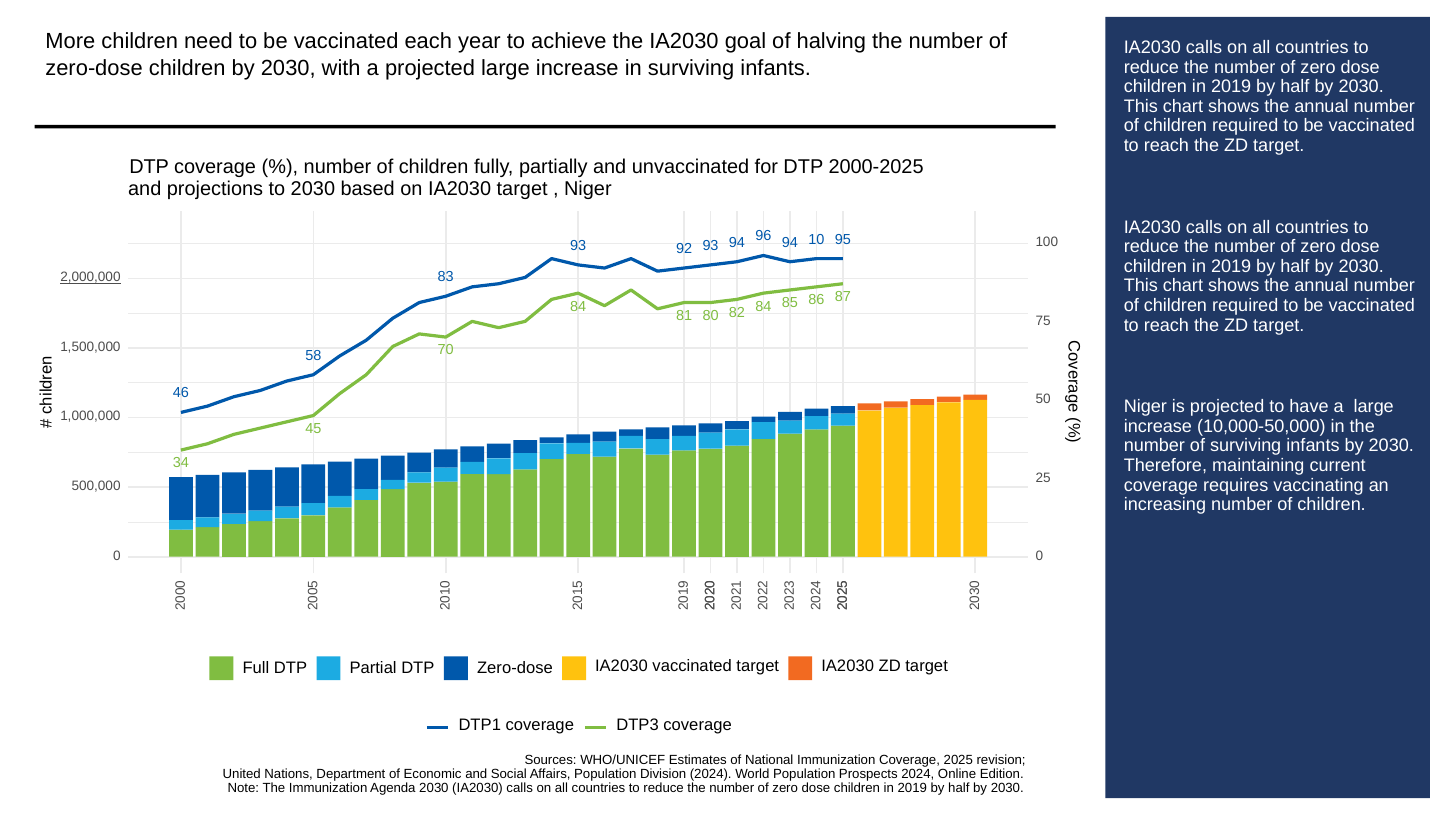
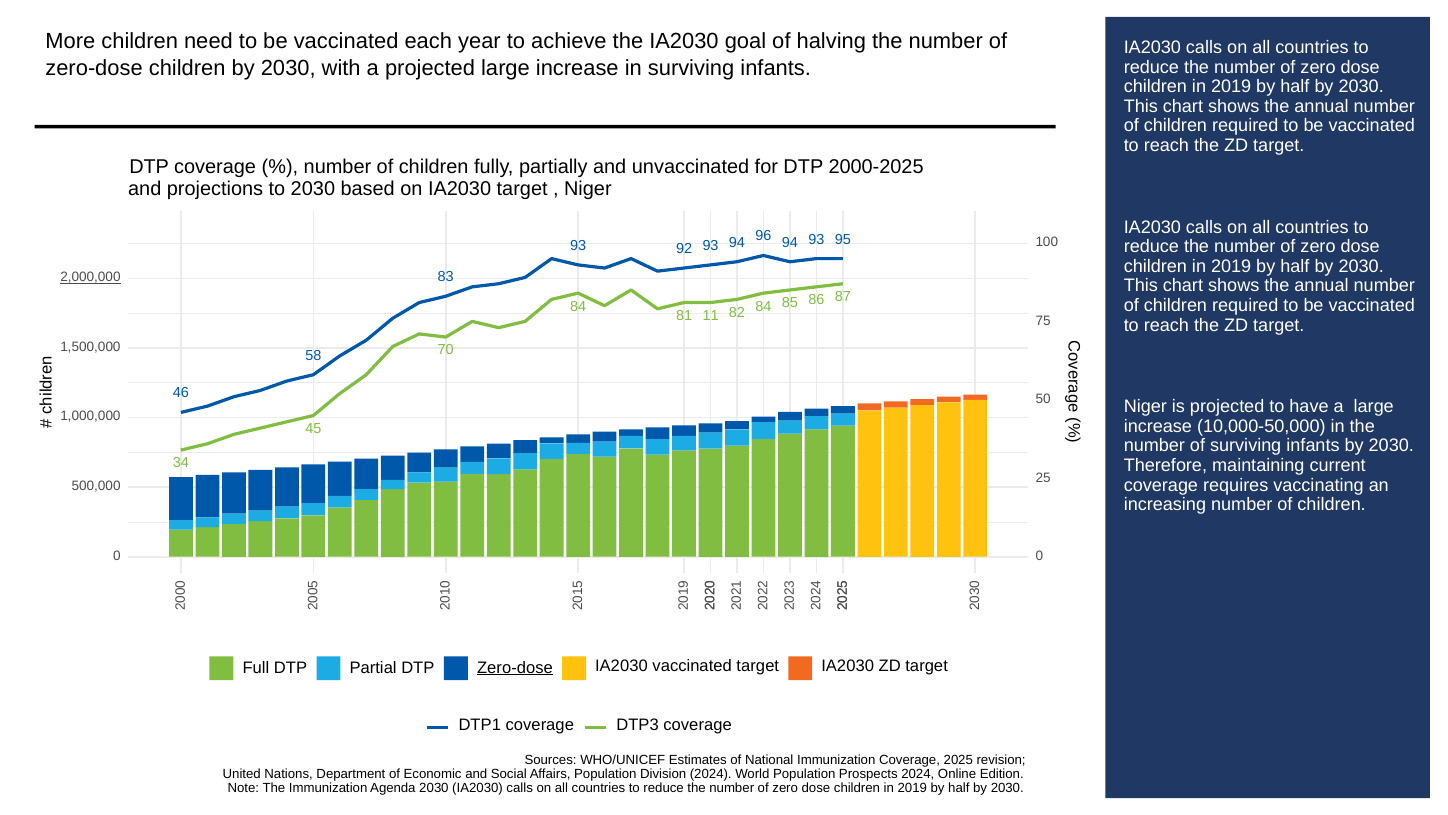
94 10: 10 -> 93
80: 80 -> 11
Zero-dose at (515, 667) underline: none -> present
